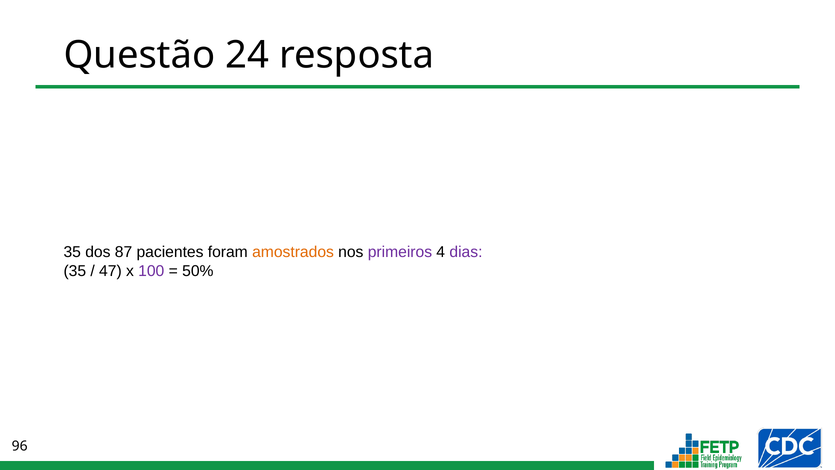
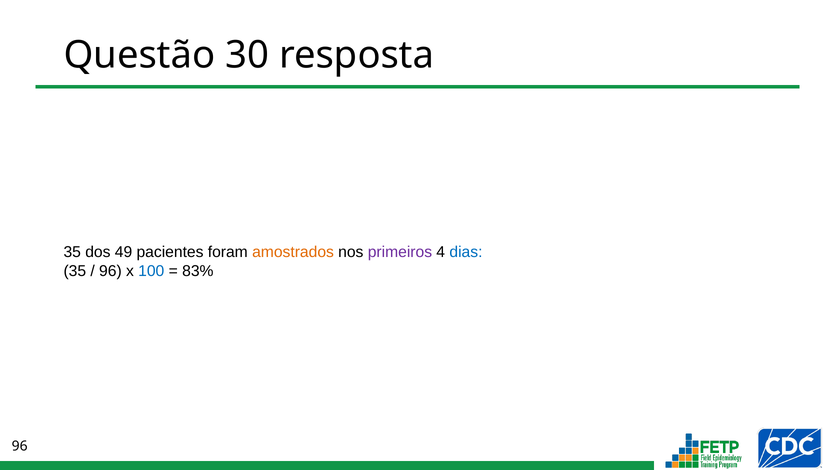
24: 24 -> 30
87: 87 -> 49
dias colour: purple -> blue
47 at (110, 271): 47 -> 96
100 colour: purple -> blue
50%: 50% -> 83%
